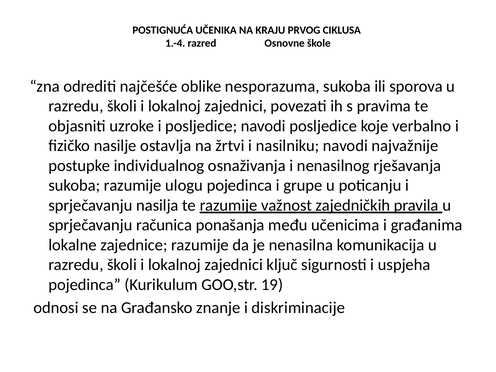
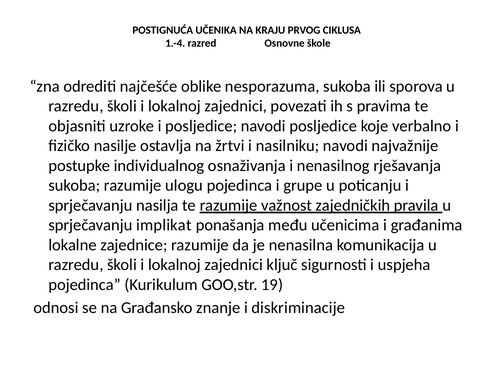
računica: računica -> implikat
